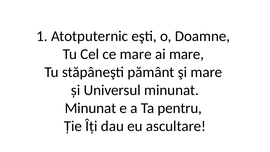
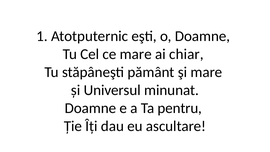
ai mare: mare -> chiar
Minunat at (90, 108): Minunat -> Doamne
